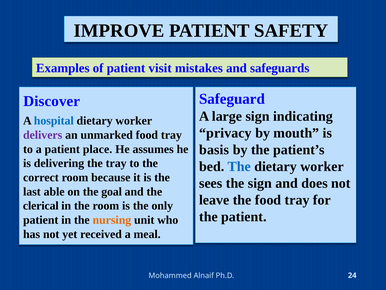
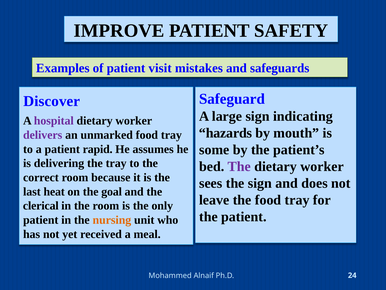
hospital colour: blue -> purple
privacy: privacy -> hazards
basis: basis -> some
place: place -> rapid
The at (239, 166) colour: blue -> purple
able: able -> heat
